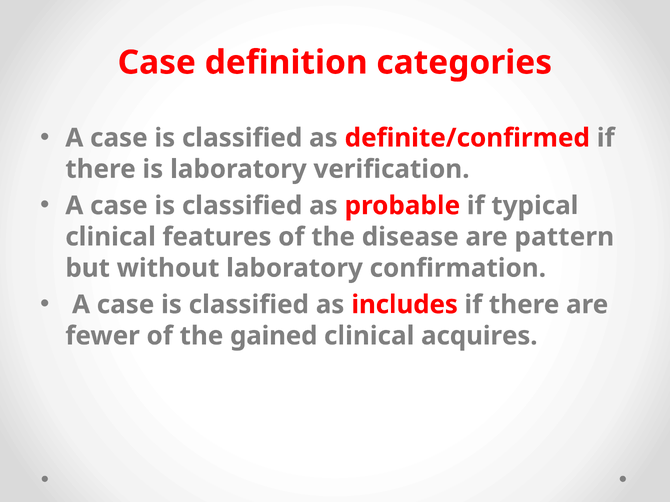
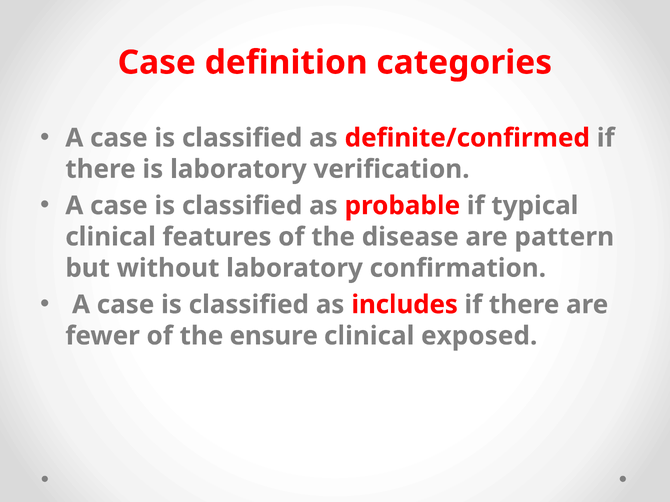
gained: gained -> ensure
acquires: acquires -> exposed
